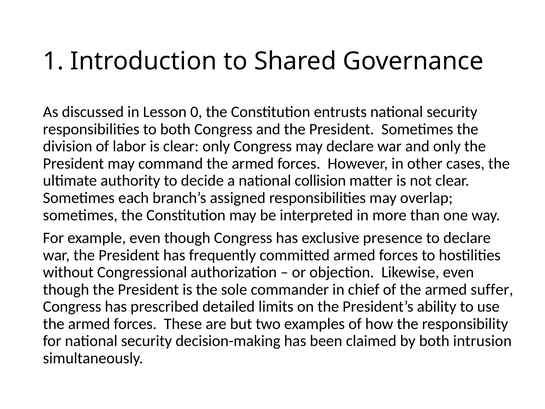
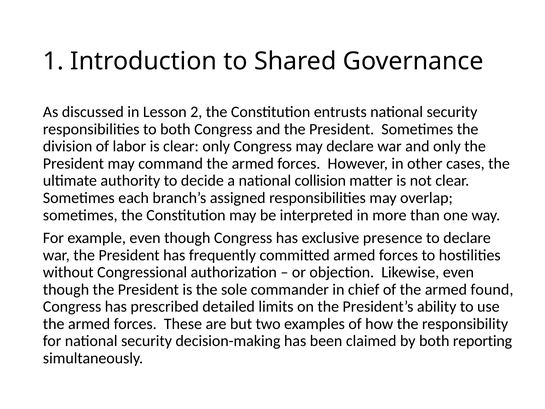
0: 0 -> 2
suffer: suffer -> found
intrusion: intrusion -> reporting
